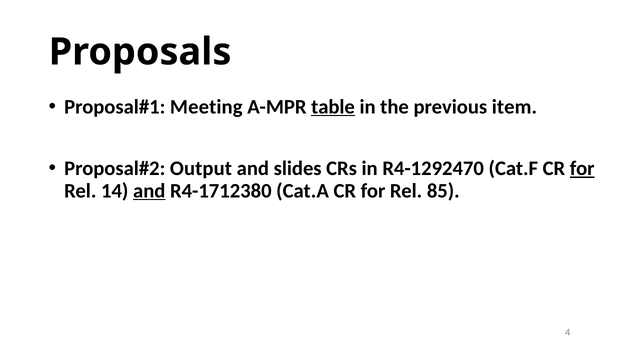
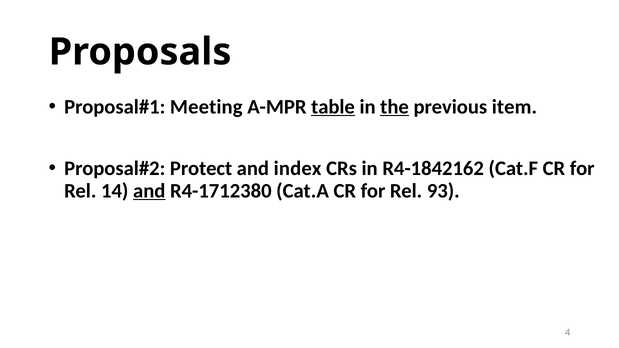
the underline: none -> present
Output: Output -> Protect
slides: slides -> index
R4-1292470: R4-1292470 -> R4-1842162
for at (582, 169) underline: present -> none
85: 85 -> 93
